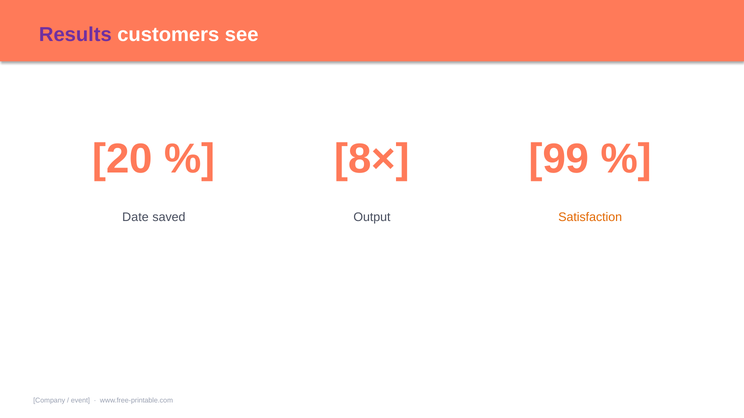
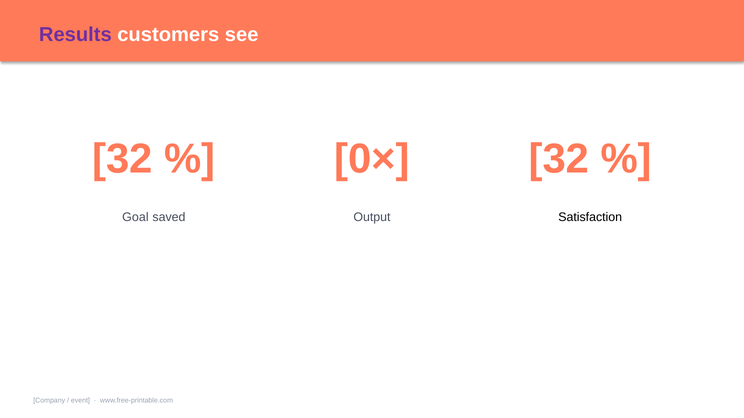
20 at (122, 159): 20 -> 32
8×: 8× -> 0×
99 at (559, 159): 99 -> 32
Date: Date -> Goal
Satisfaction colour: orange -> black
